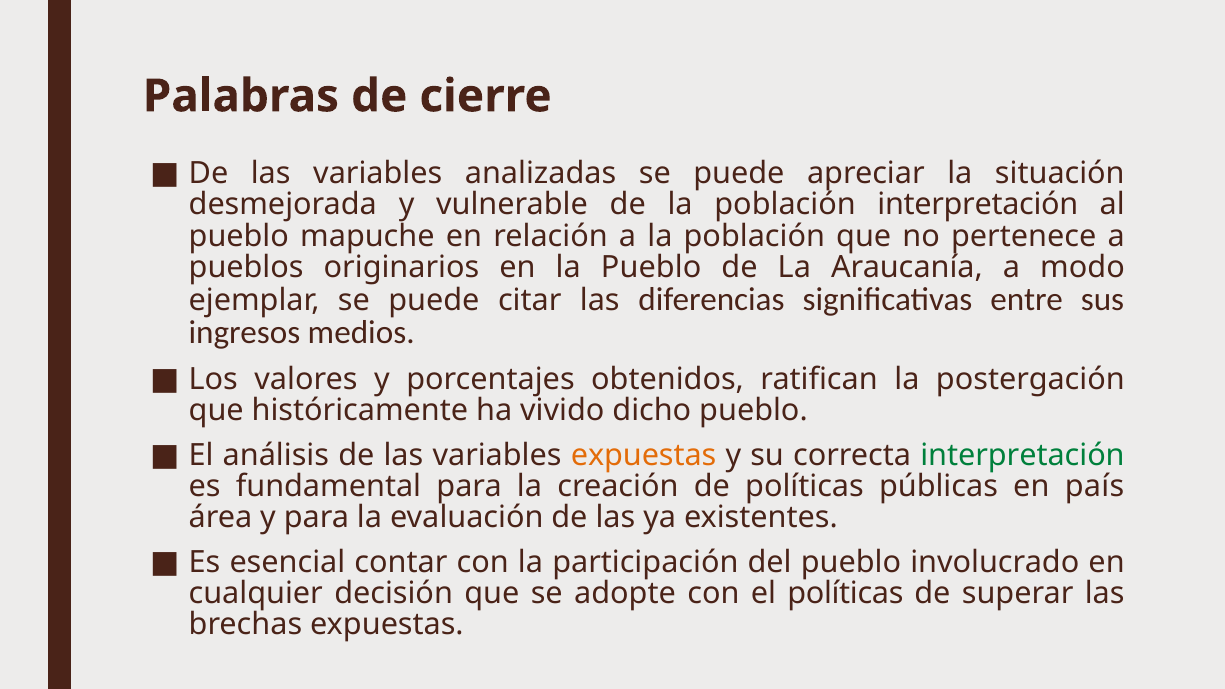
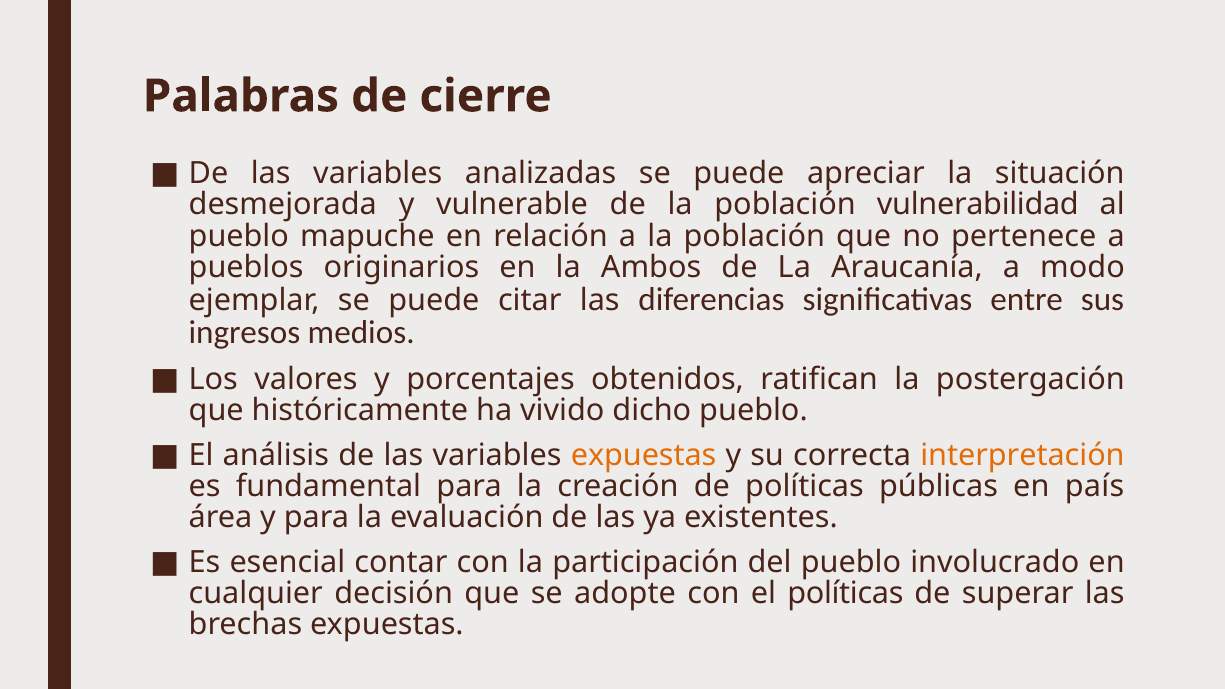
población interpretación: interpretación -> vulnerabilidad
la Pueblo: Pueblo -> Ambos
interpretación at (1022, 455) colour: green -> orange
